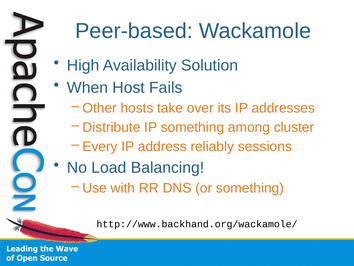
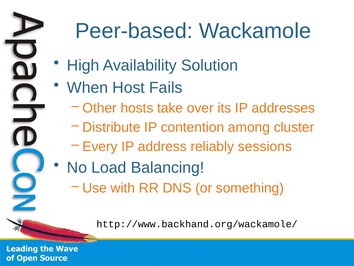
IP something: something -> contention
